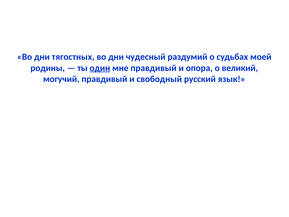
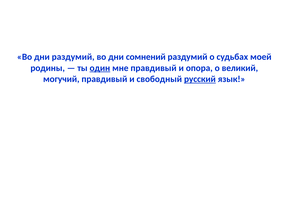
дни тягостных: тягостных -> раздумий
чудесный: чудесный -> сомнений
русский underline: none -> present
